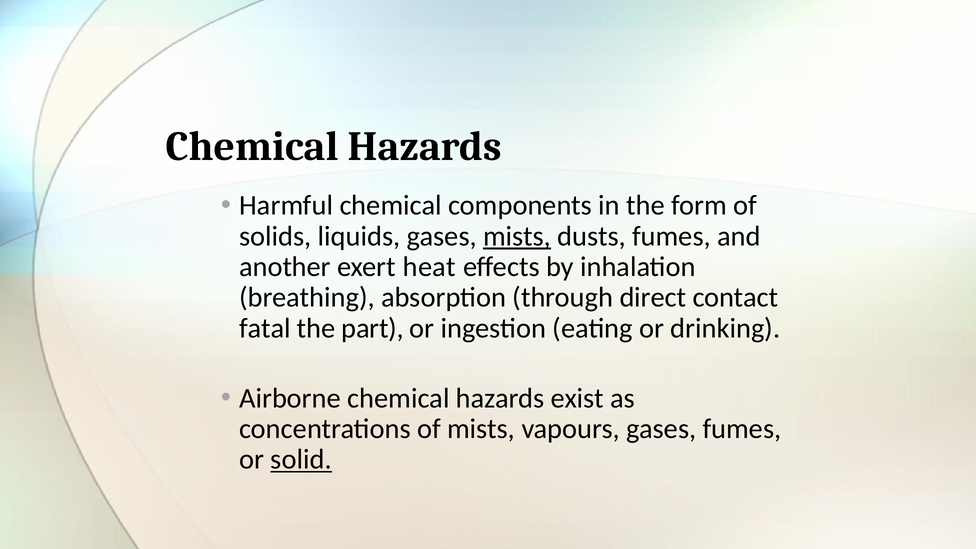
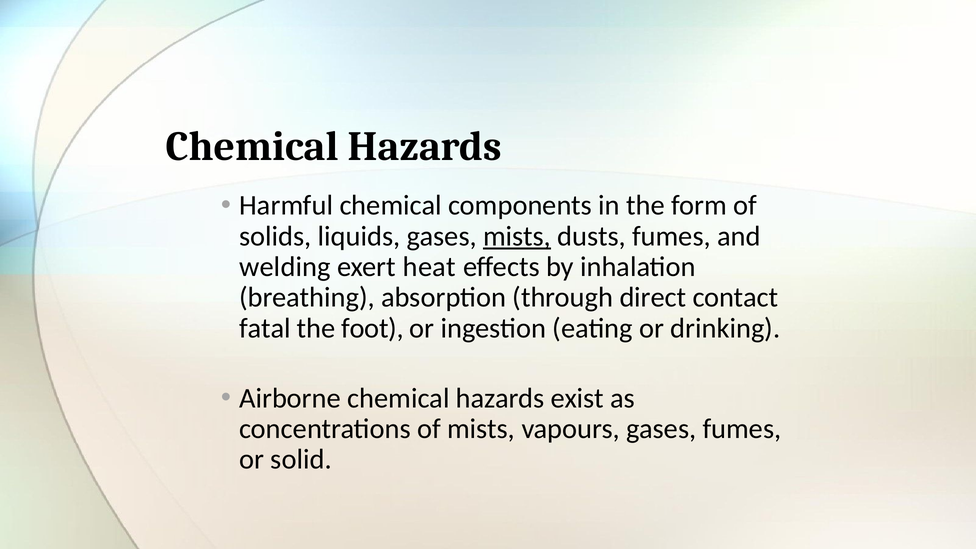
another: another -> welding
part: part -> foot
solid underline: present -> none
